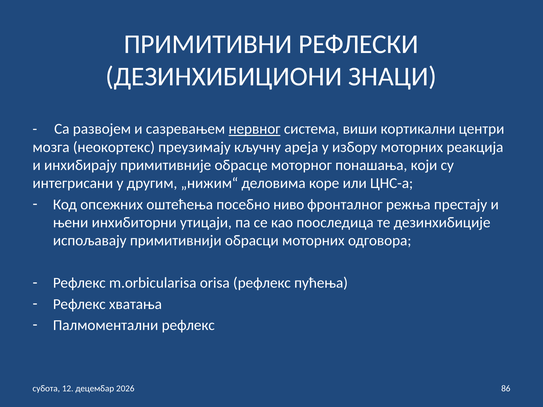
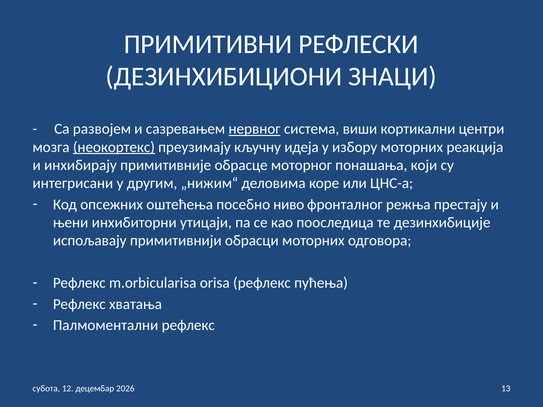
неокортекс underline: none -> present
ареја: ареја -> идеја
86: 86 -> 13
